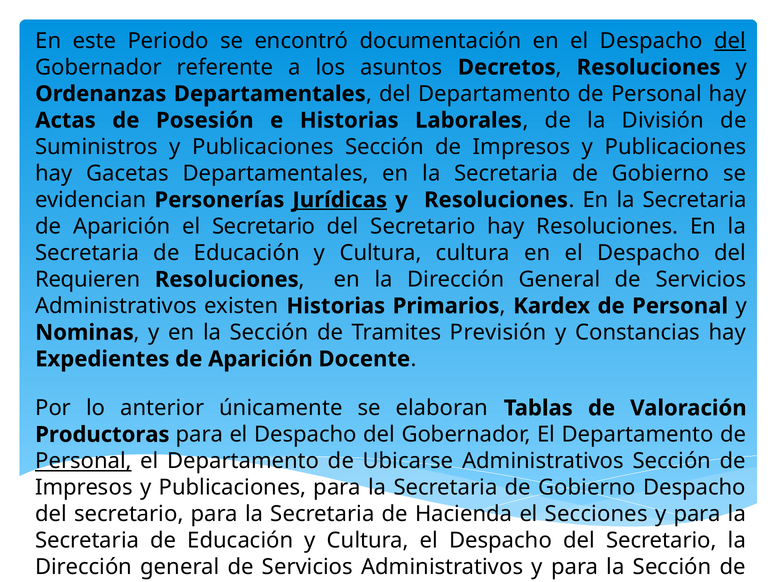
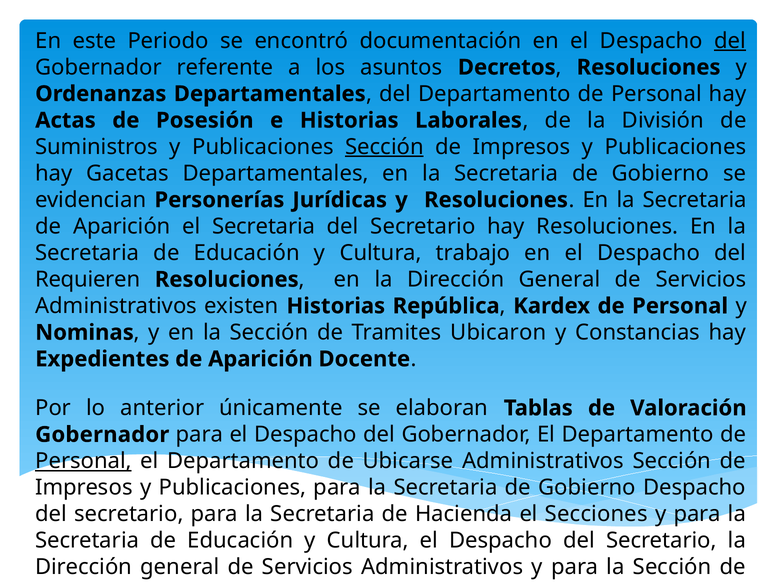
Sección at (384, 147) underline: none -> present
Jurídicas underline: present -> none
el Secretario: Secretario -> Secretaria
Cultura cultura: cultura -> trabajo
Primarios: Primarios -> República
Previsión: Previsión -> Ubicaron
Productoras at (102, 435): Productoras -> Gobernador
